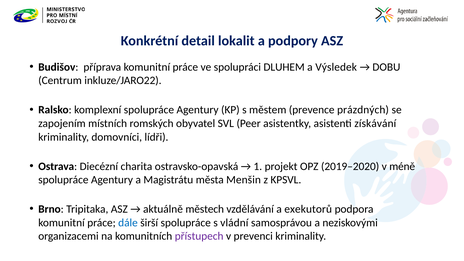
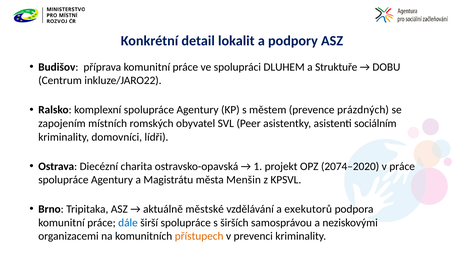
Výsledek: Výsledek -> Struktuře
získávání: získávání -> sociálním
2019–2020: 2019–2020 -> 2074–2020
v méně: méně -> práce
městech: městech -> městské
vládní: vládní -> širších
přístupech colour: purple -> orange
